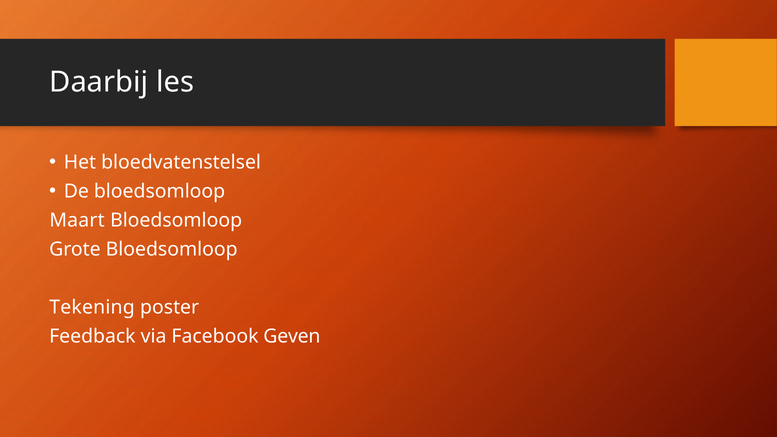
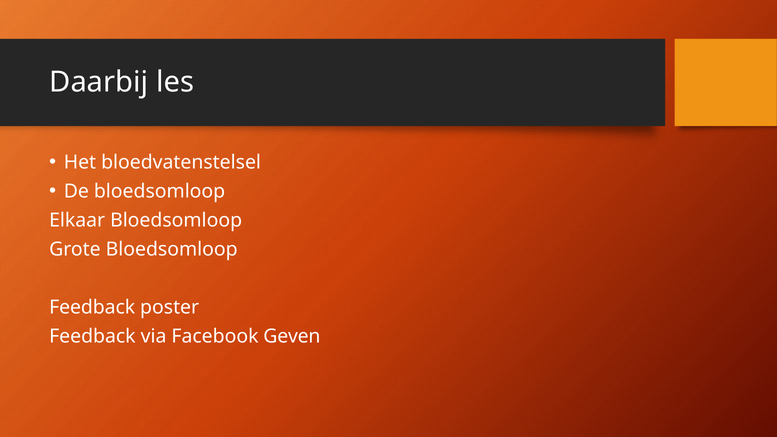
Maart: Maart -> Elkaar
Tekening at (92, 308): Tekening -> Feedback
